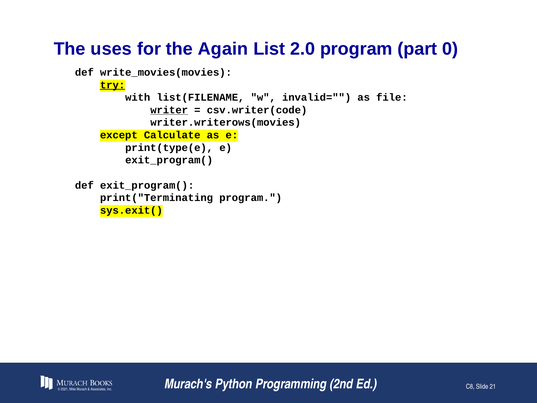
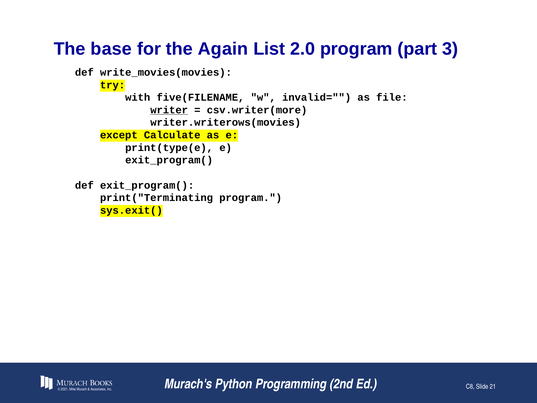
uses: uses -> base
0: 0 -> 3
try underline: present -> none
list(FILENAME: list(FILENAME -> five(FILENAME
csv.writer(code: csv.writer(code -> csv.writer(more
